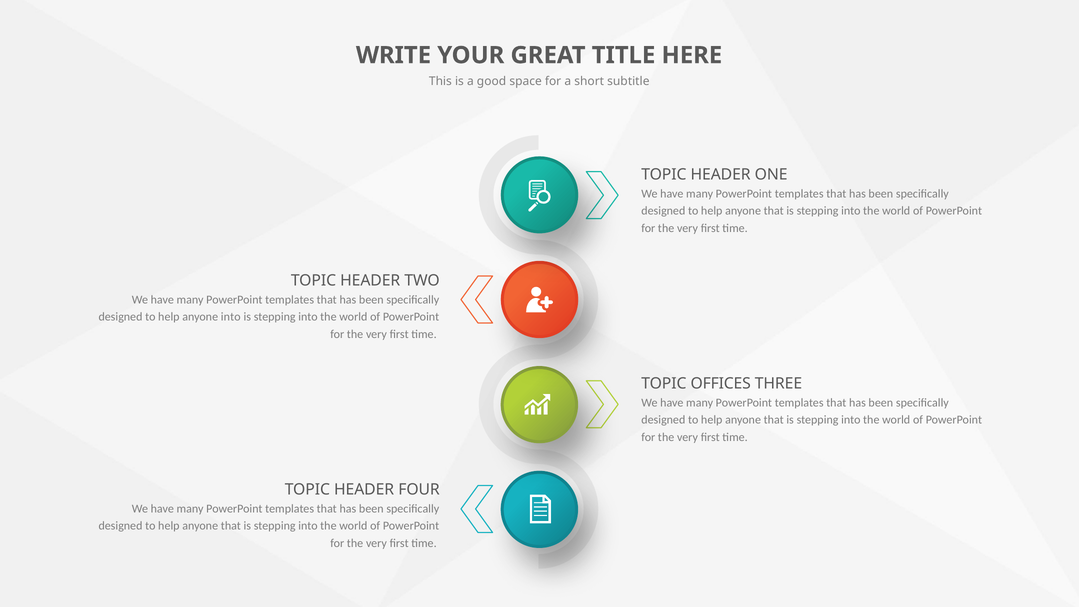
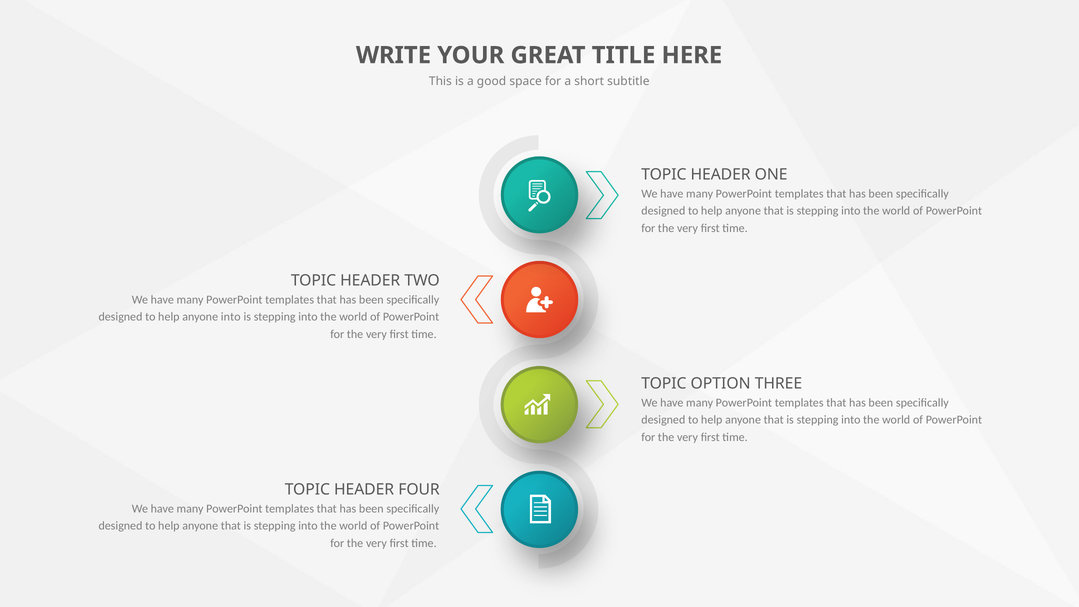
OFFICES: OFFICES -> OPTION
